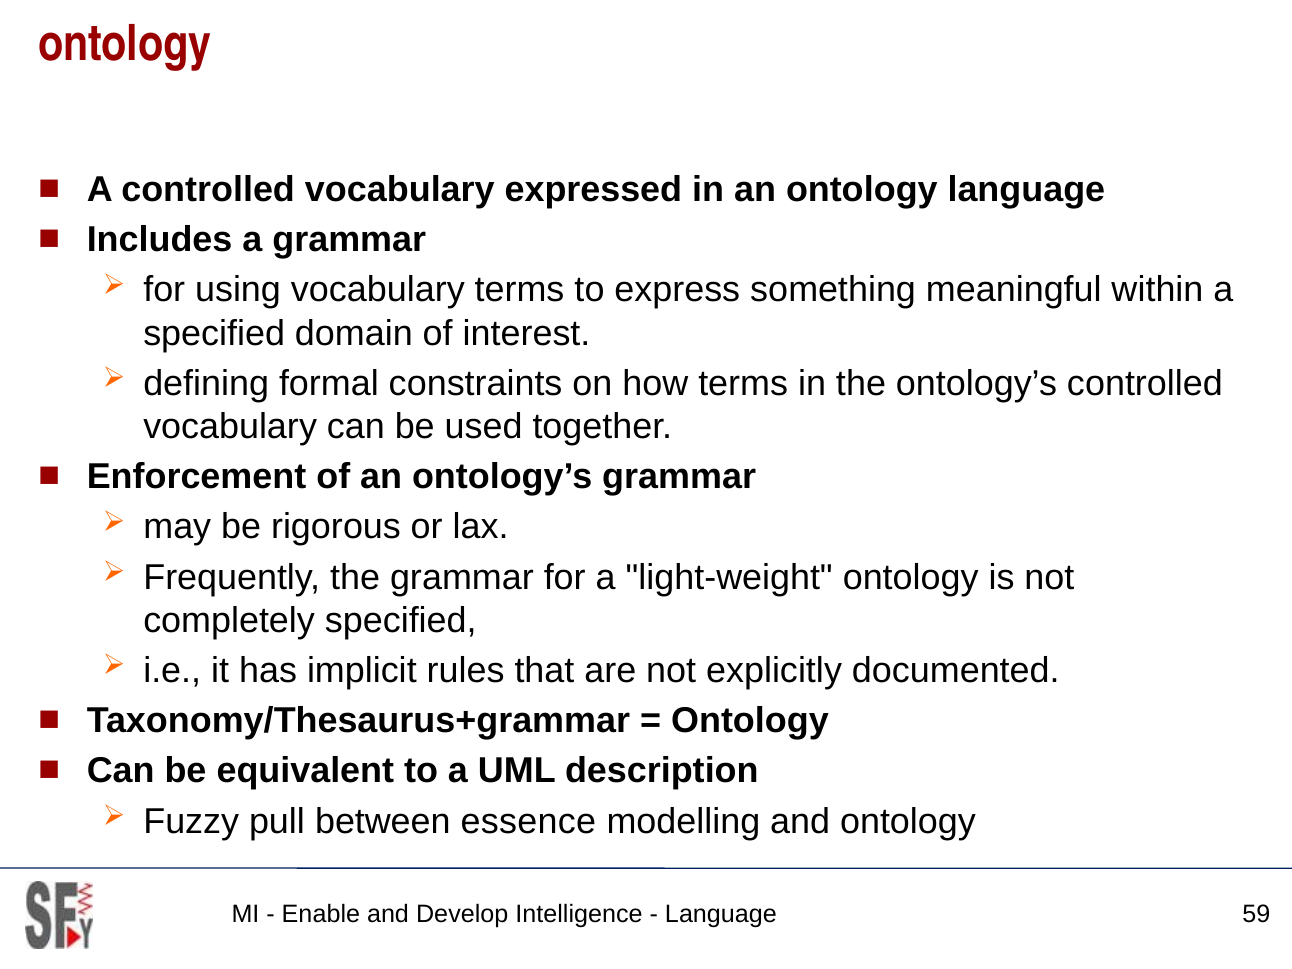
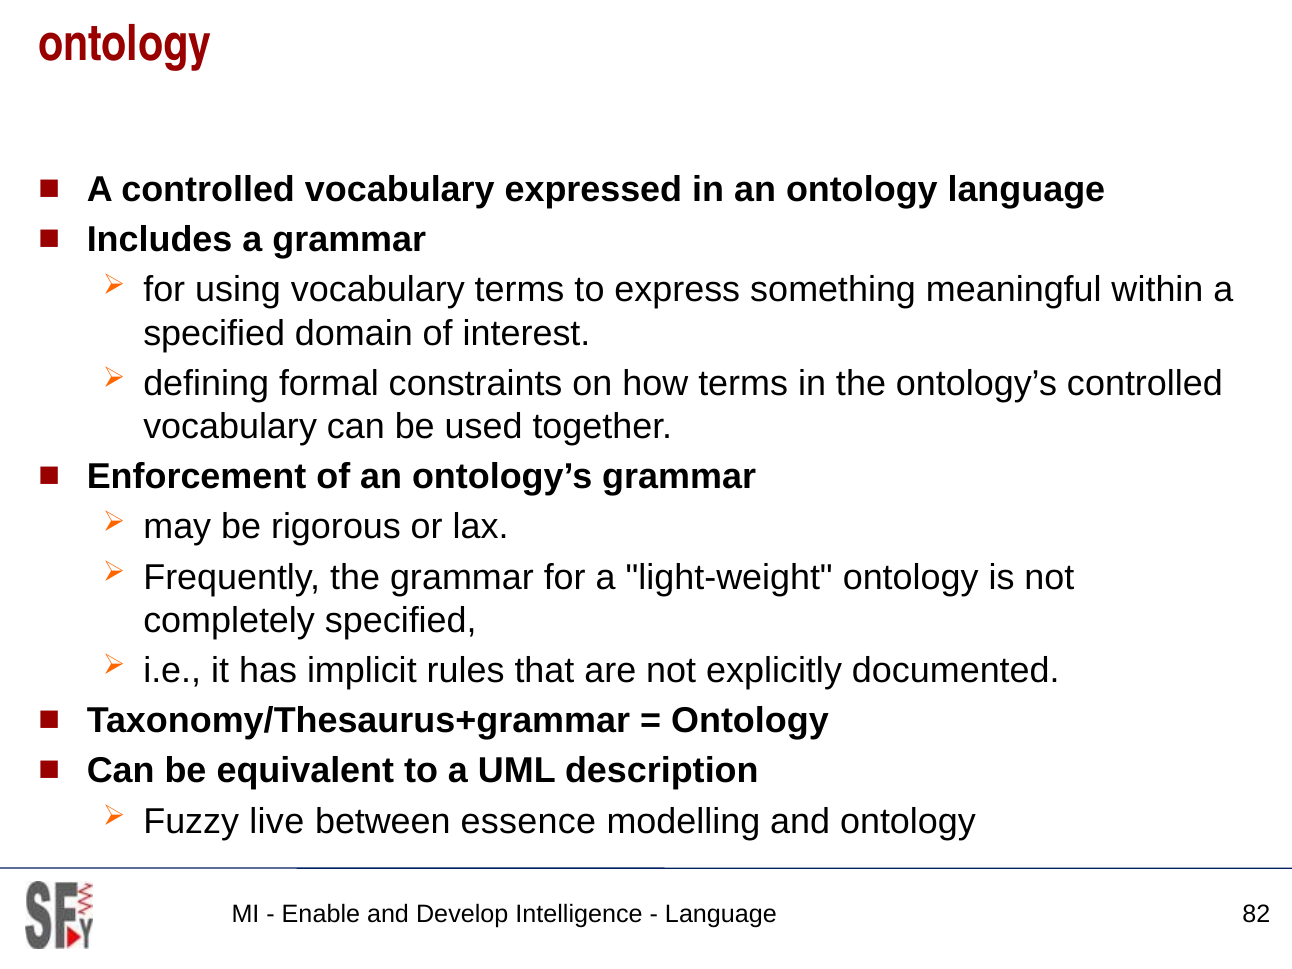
pull: pull -> live
59: 59 -> 82
